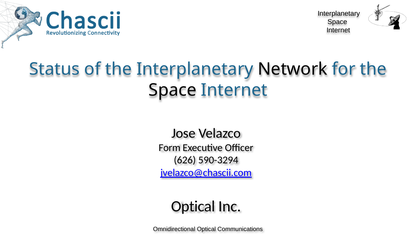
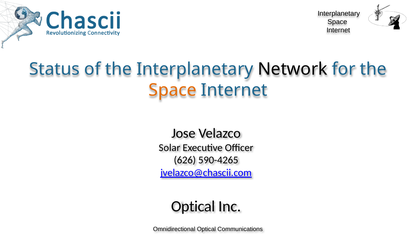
Space at (173, 90) colour: black -> orange
Form: Form -> Solar
590-3294: 590-3294 -> 590-4265
